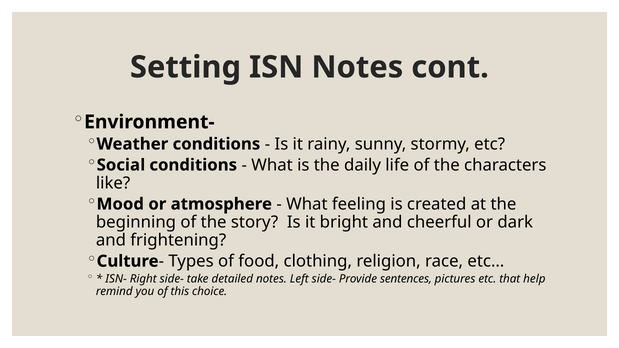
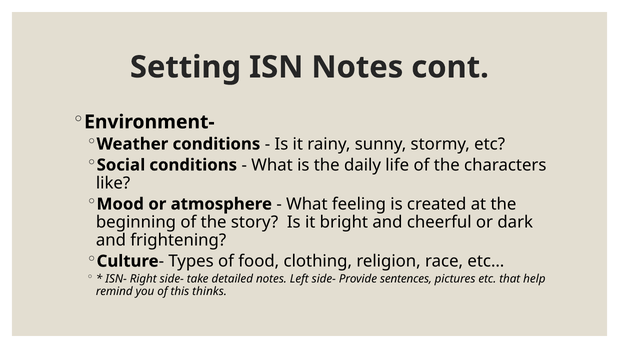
choice: choice -> thinks
